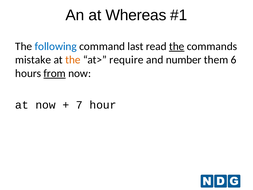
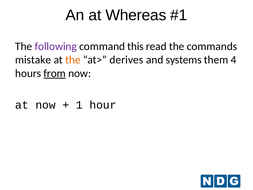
following colour: blue -> purple
last: last -> this
the at (177, 46) underline: present -> none
require: require -> derives
number: number -> systems
6: 6 -> 4
7: 7 -> 1
